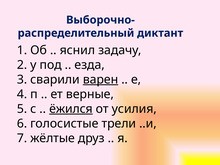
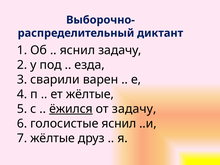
варен underline: present -> none
ет верные: верные -> жёлтые
от усилия: усилия -> задачу
голосистые трели: трели -> яснил
